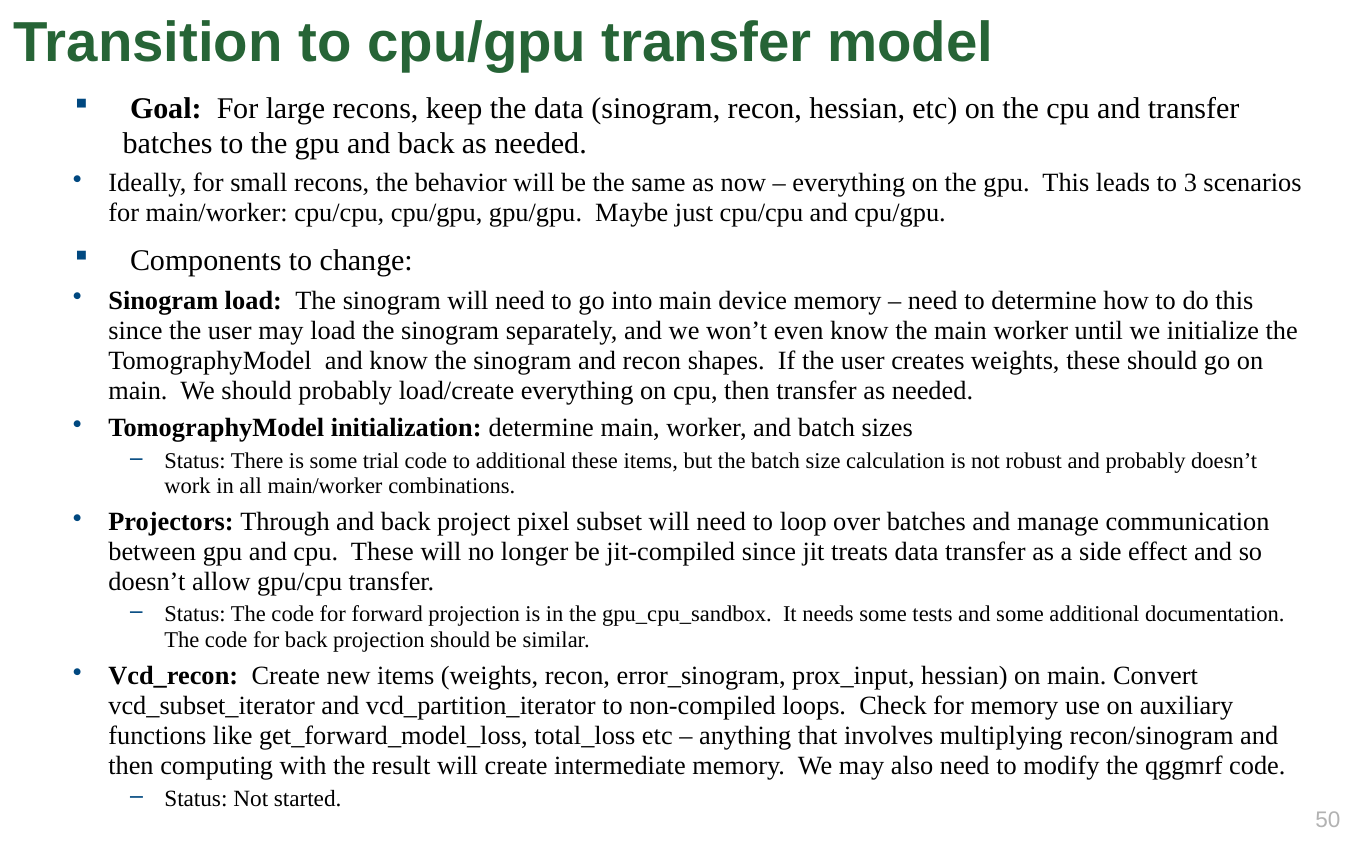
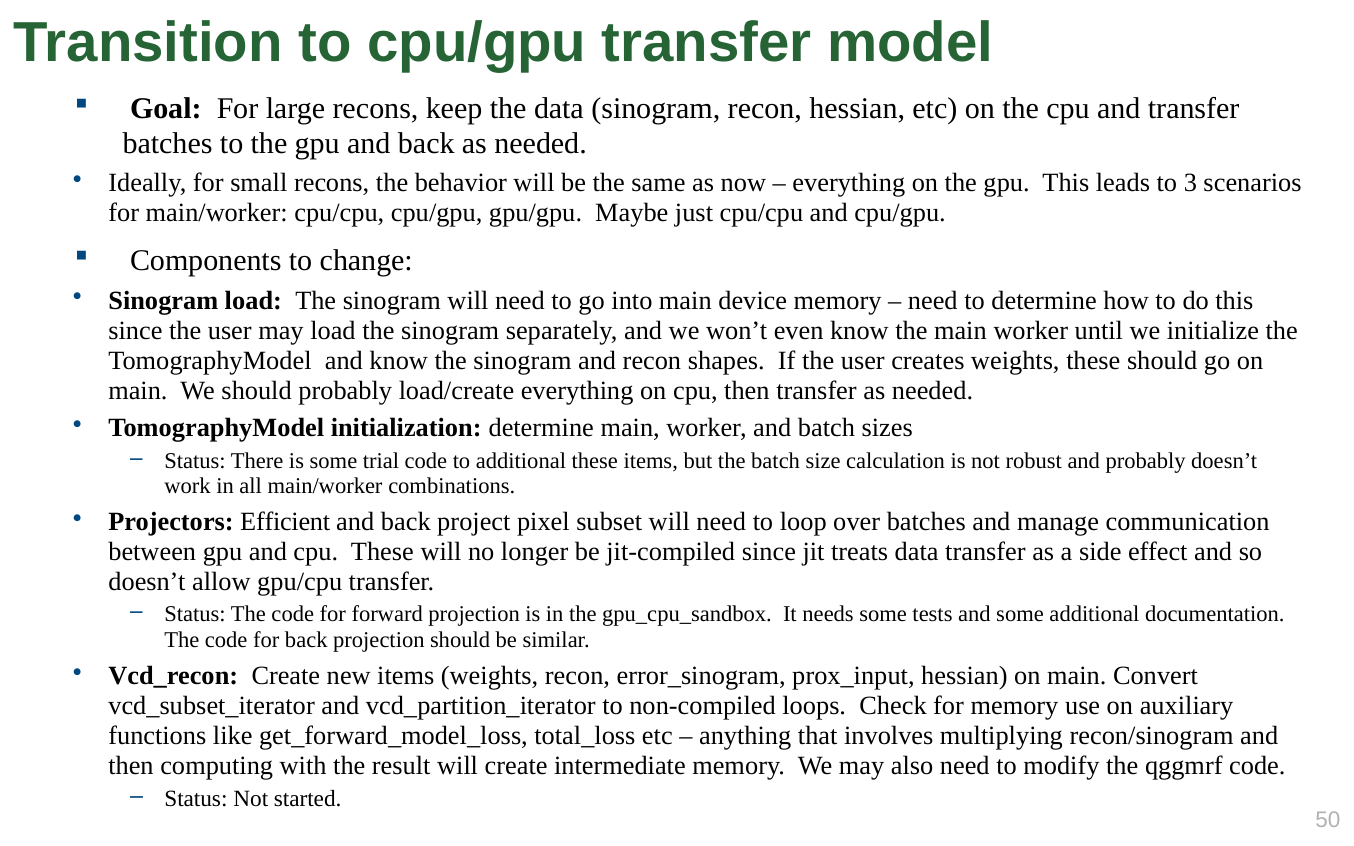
Through: Through -> Efficient
